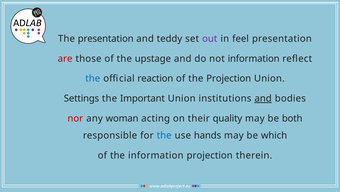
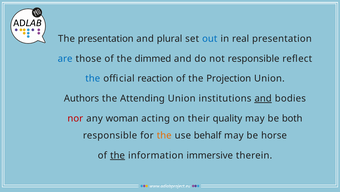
teddy: teddy -> plural
out colour: purple -> blue
feel: feel -> real
are colour: red -> blue
upstage: upstage -> dimmed
not information: information -> responsible
Settings: Settings -> Authors
Important: Important -> Attending
the at (164, 135) colour: blue -> orange
hands: hands -> behalf
which: which -> horse
the at (118, 155) underline: none -> present
information projection: projection -> immersive
